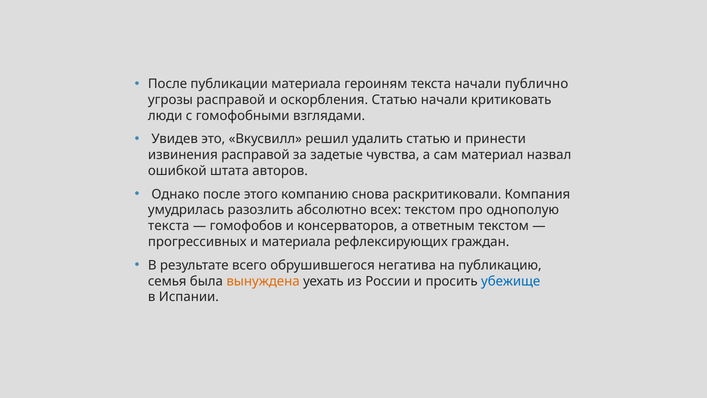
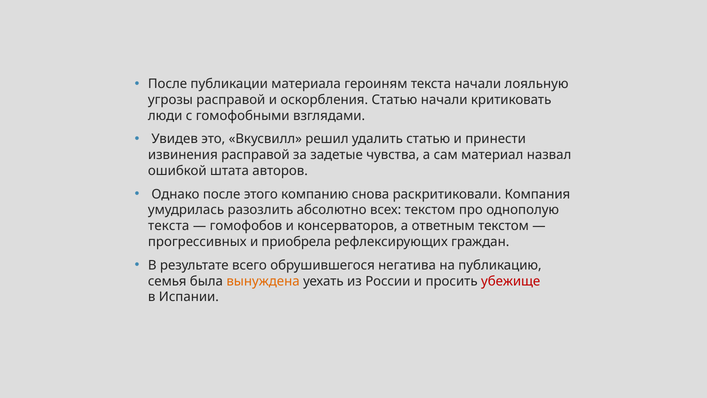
публично: публично -> лояльную
и материала: материала -> приобрела
убежище colour: blue -> red
